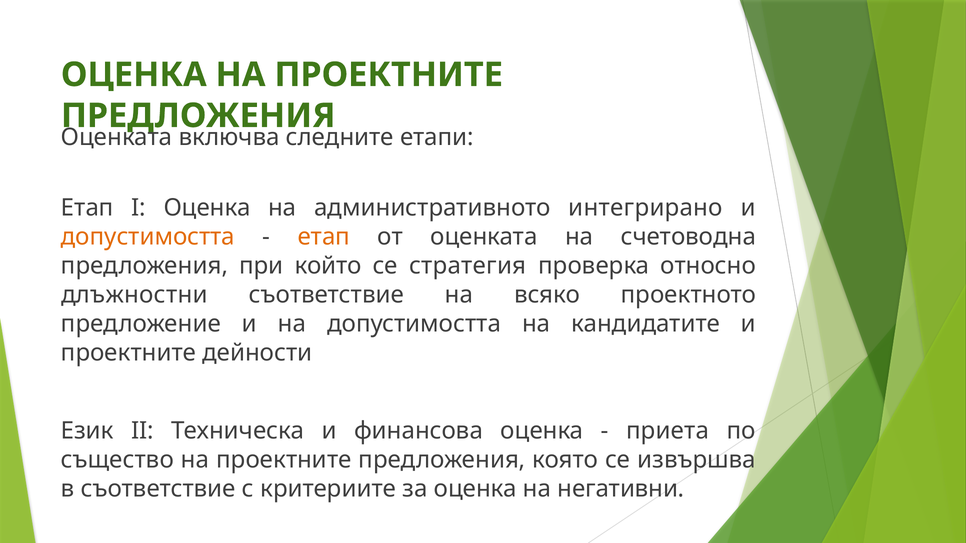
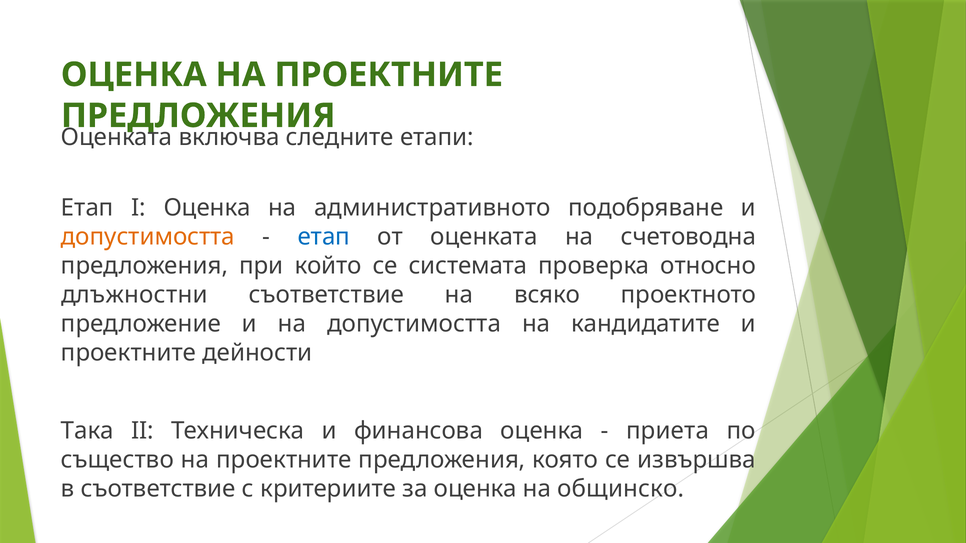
интегрирано: интегрирано -> подобряване
етап at (324, 237) colour: orange -> blue
стратегия: стратегия -> системата
Език: Език -> Така
негативни: негативни -> общинско
